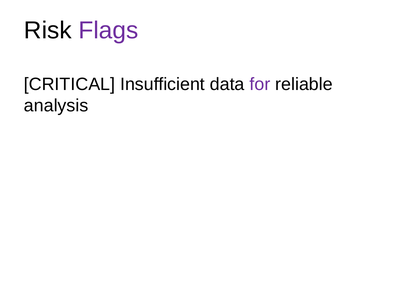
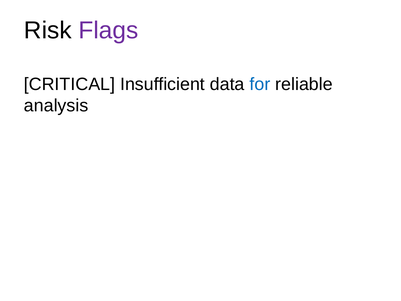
for colour: purple -> blue
